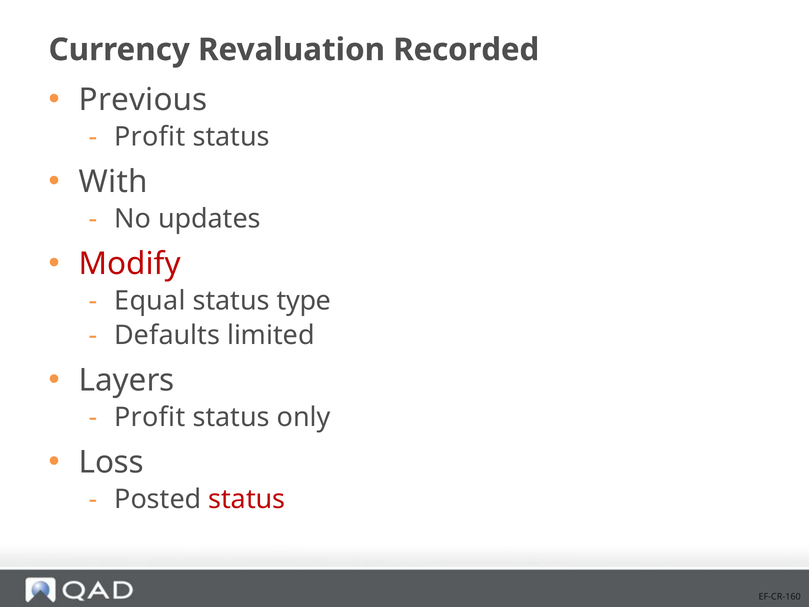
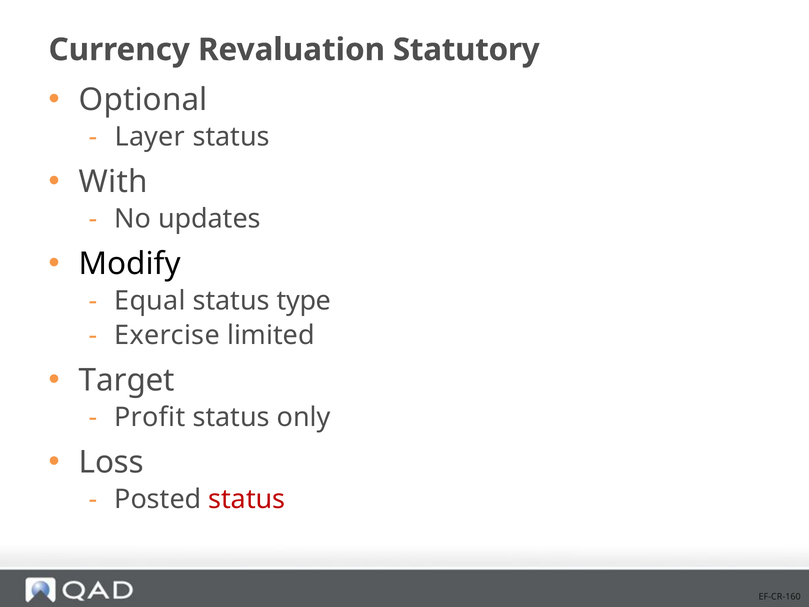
Recorded: Recorded -> Statutory
Previous: Previous -> Optional
Profit at (150, 137): Profit -> Layer
Modify colour: red -> black
Defaults: Defaults -> Exercise
Layers: Layers -> Target
